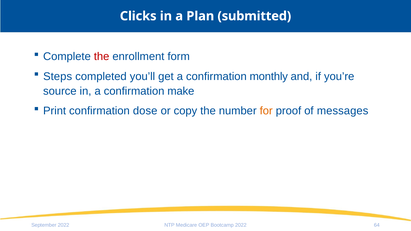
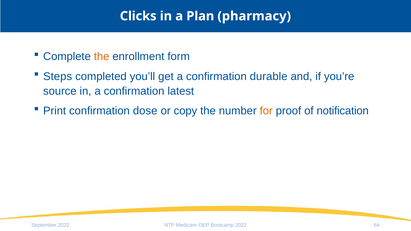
submitted: submitted -> pharmacy
the at (102, 57) colour: red -> orange
monthly: monthly -> durable
make: make -> latest
messages: messages -> notification
